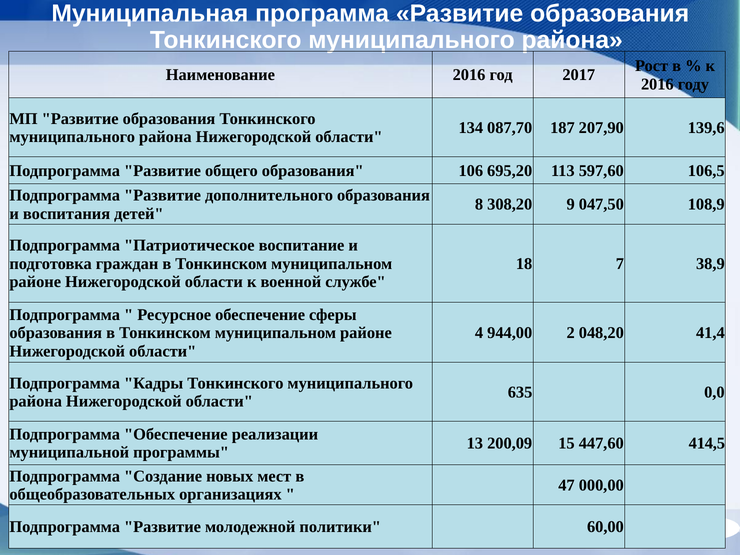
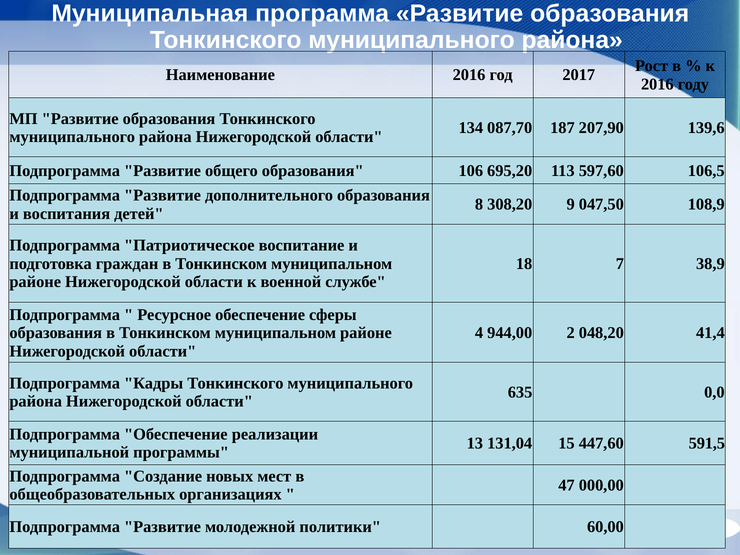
200,09: 200,09 -> 131,04
414,5: 414,5 -> 591,5
